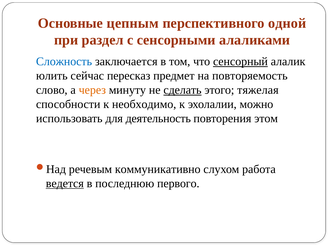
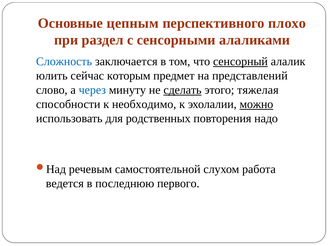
одной: одной -> плохо
пересказ: пересказ -> которым
повторяемость: повторяемость -> представлений
через colour: orange -> blue
можно underline: none -> present
деятельность: деятельность -> родственных
этом: этом -> надо
коммуникативно: коммуникативно -> самостоятельной
ведется underline: present -> none
